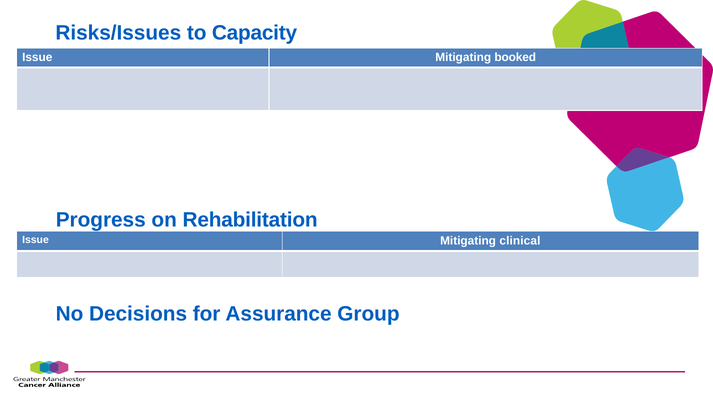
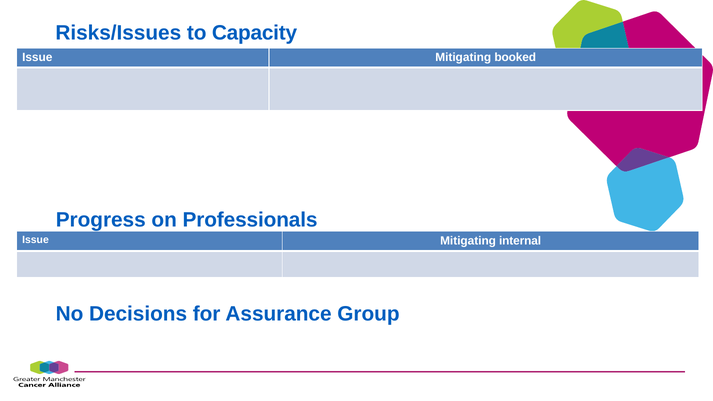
Rehabilitation: Rehabilitation -> Professionals
clinical: clinical -> internal
